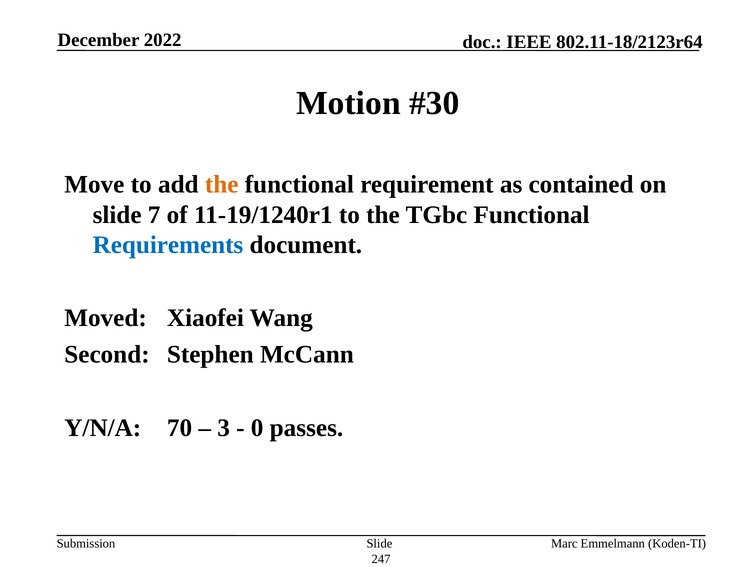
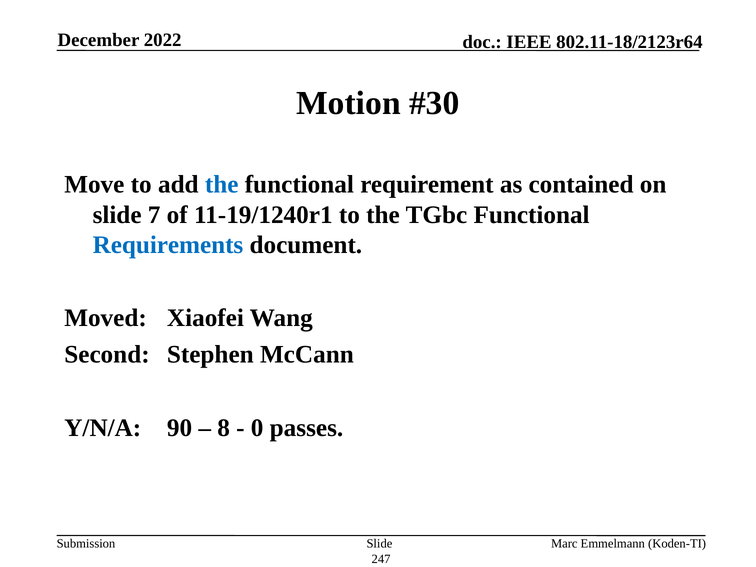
the at (222, 184) colour: orange -> blue
70: 70 -> 90
3: 3 -> 8
